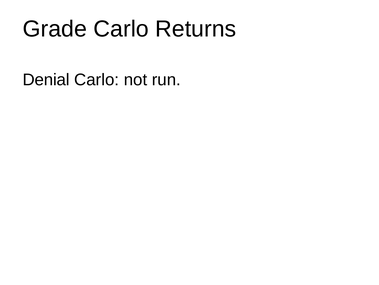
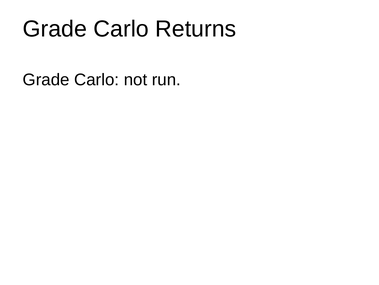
Denial at (46, 79): Denial -> Grade
